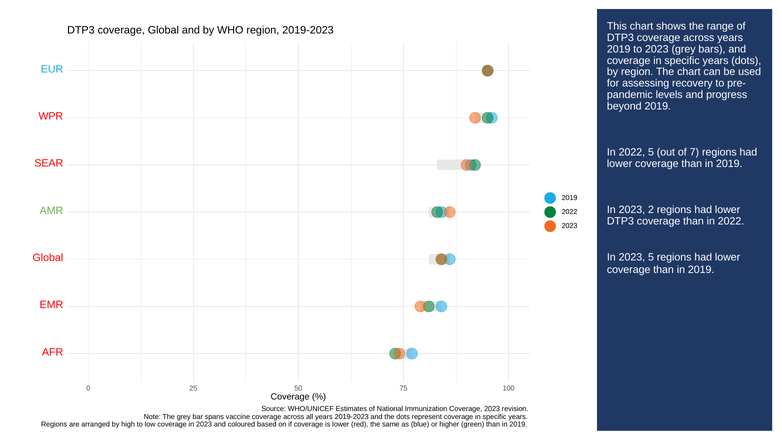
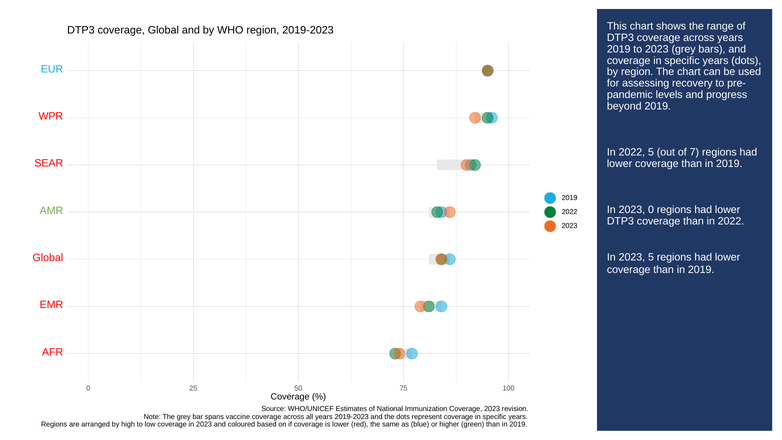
2023 2: 2 -> 0
